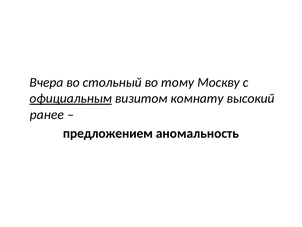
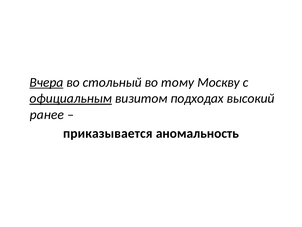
Вчера underline: none -> present
комнату: комнату -> подходах
предложением: предложением -> приказывается
